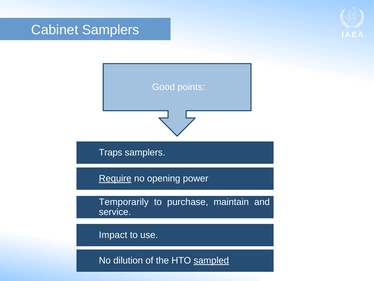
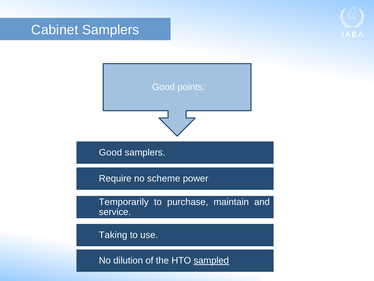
Traps at (111, 152): Traps -> Good
Require underline: present -> none
opening: opening -> scheme
Impact: Impact -> Taking
